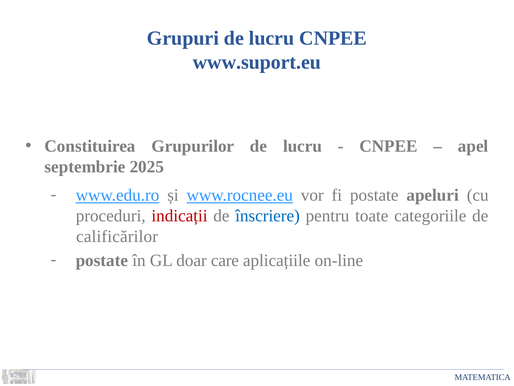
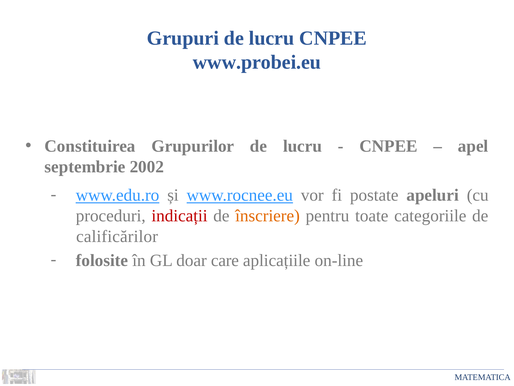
www.suport.eu: www.suport.eu -> www.probei.eu
2025: 2025 -> 2002
înscriere colour: blue -> orange
postate at (102, 260): postate -> folosite
